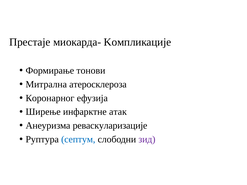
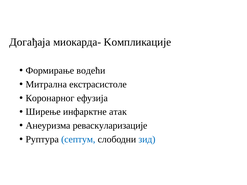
Престаје: Престаје -> Догађаја
тонови: тонови -> водећи
атеросклероза: атеросклероза -> екстрасистоле
зид colour: purple -> blue
